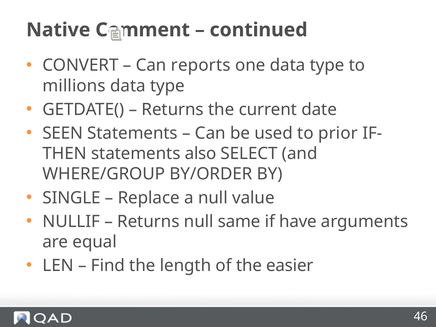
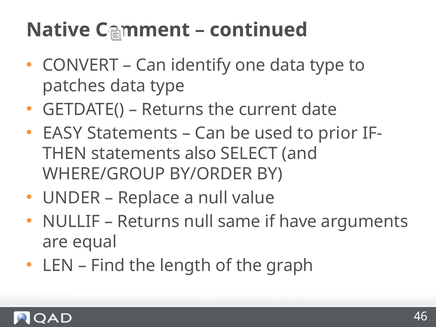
reports: reports -> identify
millions: millions -> patches
SEEN: SEEN -> EASY
SINGLE: SINGLE -> UNDER
easier: easier -> graph
